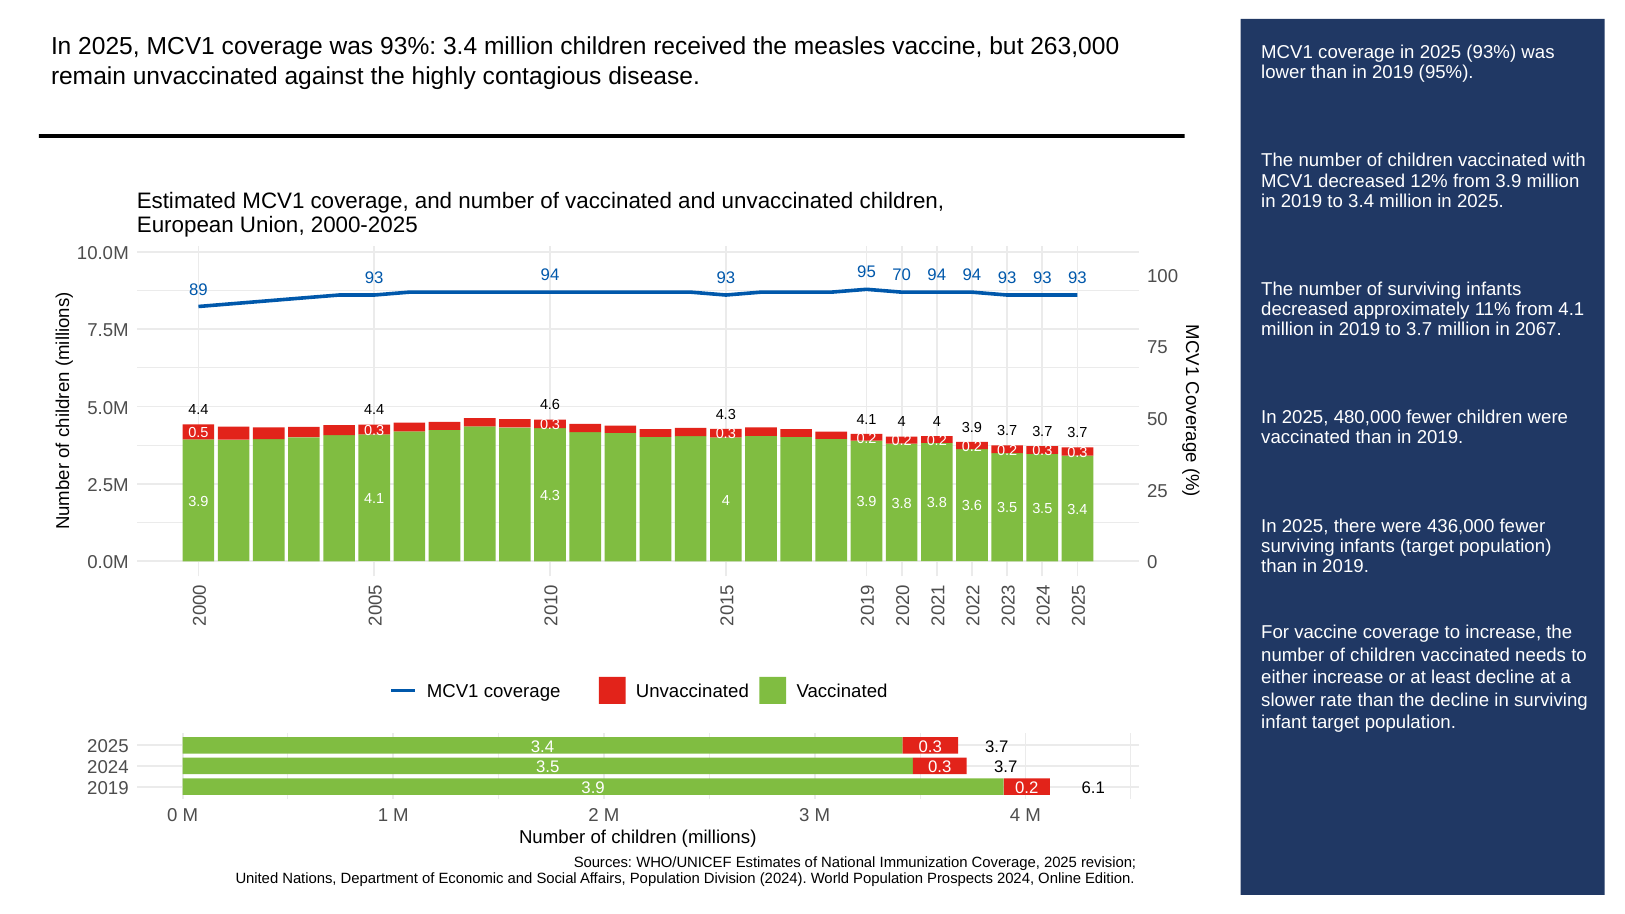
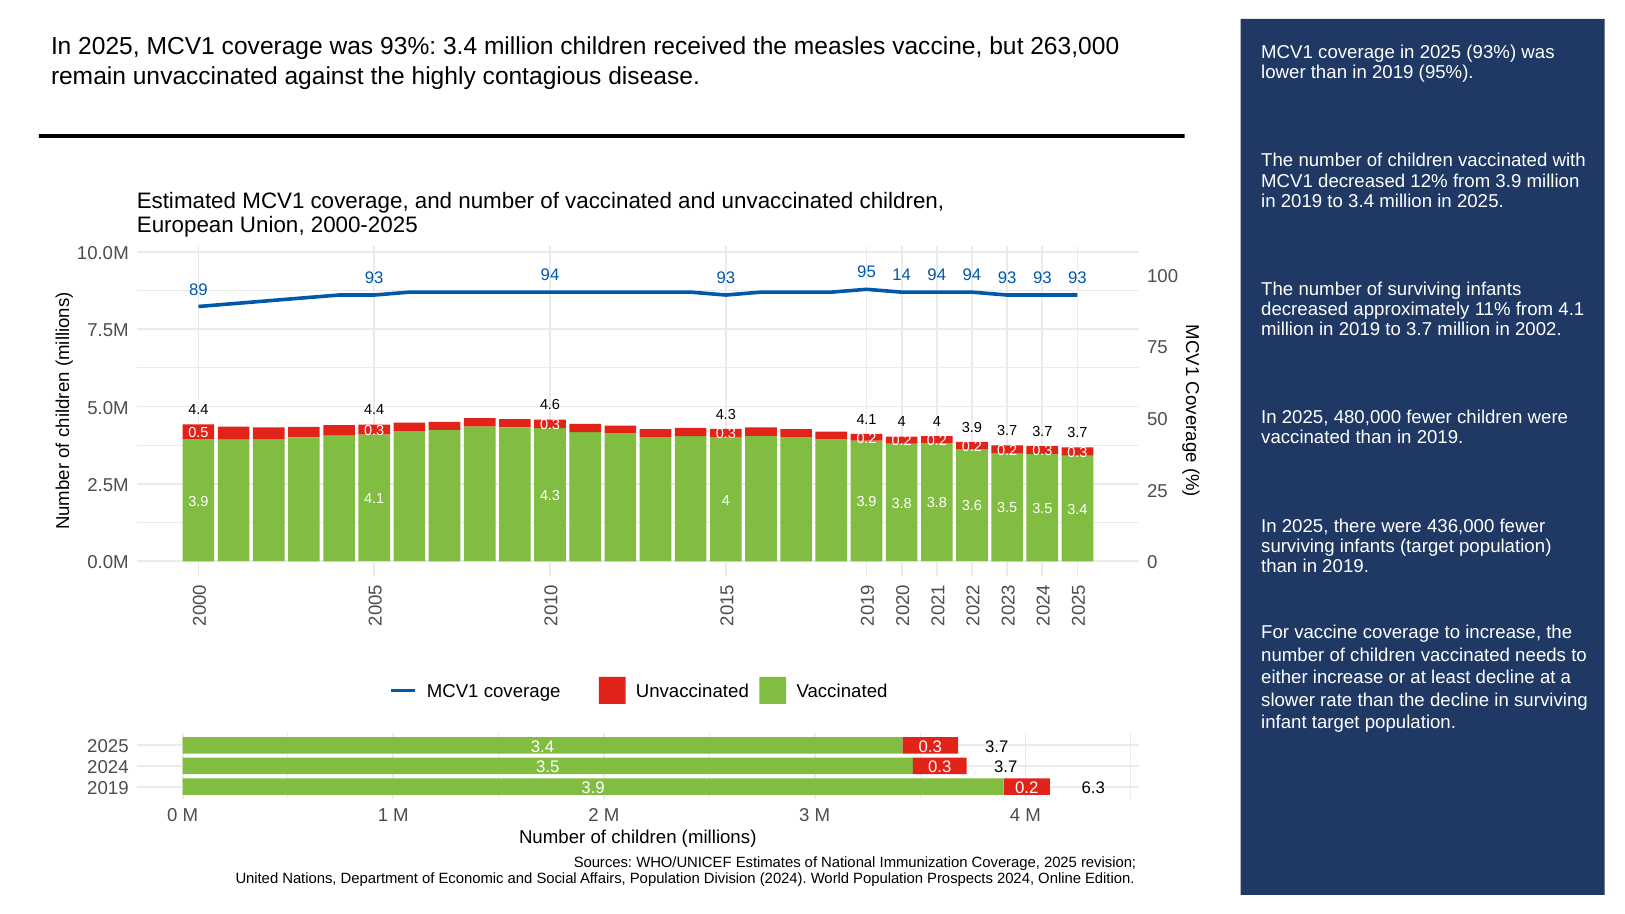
70: 70 -> 14
2067: 2067 -> 2002
6.1: 6.1 -> 6.3
